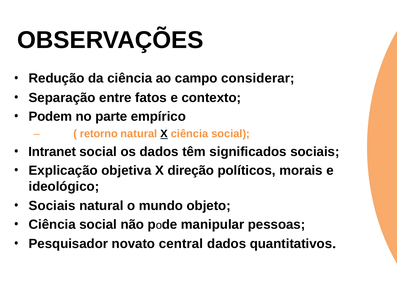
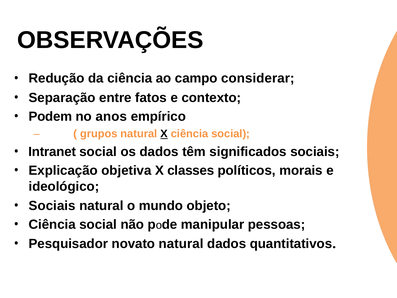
parte: parte -> anos
retorno: retorno -> grupos
direção: direção -> classes
novato central: central -> natural
